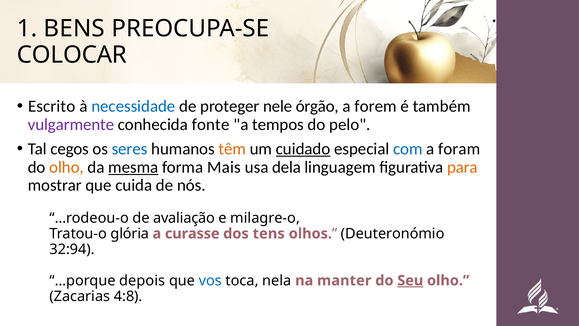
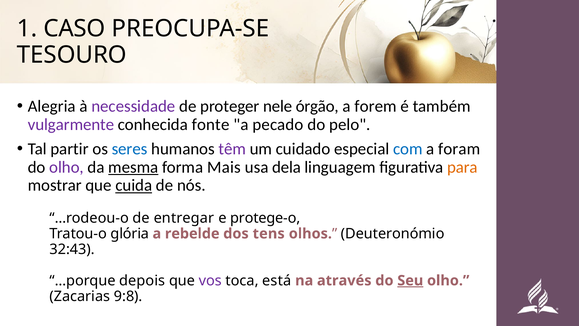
BENS: BENS -> CASO
COLOCAR: COLOCAR -> TESOURO
Escrito: Escrito -> Alegria
necessidade colour: blue -> purple
tempos: tempos -> pecado
cegos: cegos -> partir
têm colour: orange -> purple
cuidado underline: present -> none
olho at (67, 167) colour: orange -> purple
cuida underline: none -> present
avaliação: avaliação -> entregar
milagre-o: milagre-o -> protege-o
curasse: curasse -> rebelde
32:94: 32:94 -> 32:43
vos colour: blue -> purple
nela: nela -> está
manter: manter -> através
4:8: 4:8 -> 9:8
